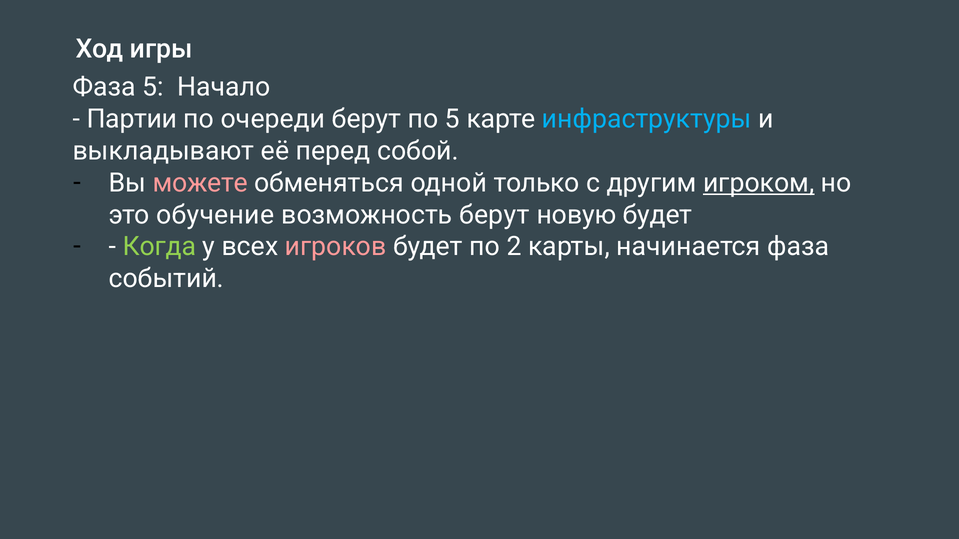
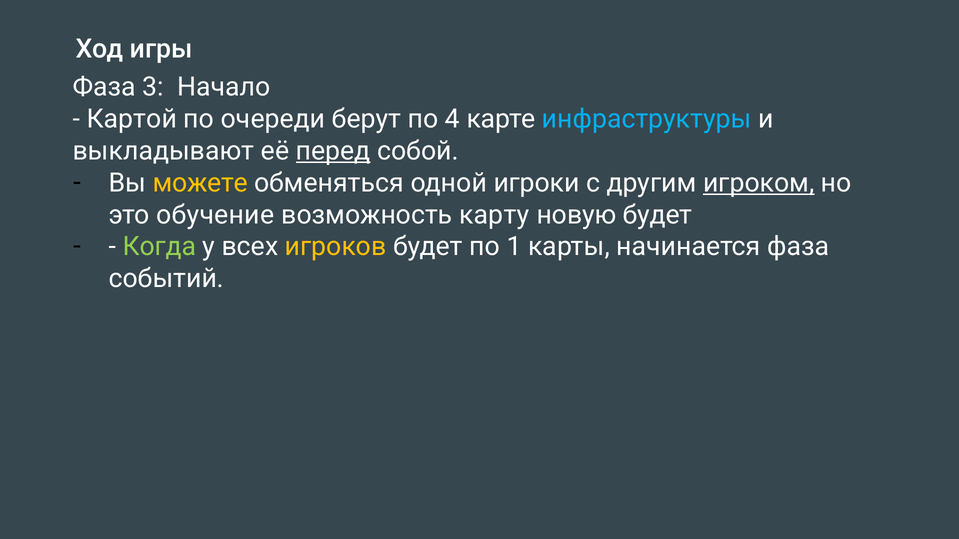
Фаза 5: 5 -> 3
Партии: Партии -> Картой
по 5: 5 -> 4
перед underline: none -> present
можете colour: pink -> yellow
только: только -> игроки
возможность берут: берут -> карту
игроков colour: pink -> yellow
2: 2 -> 1
